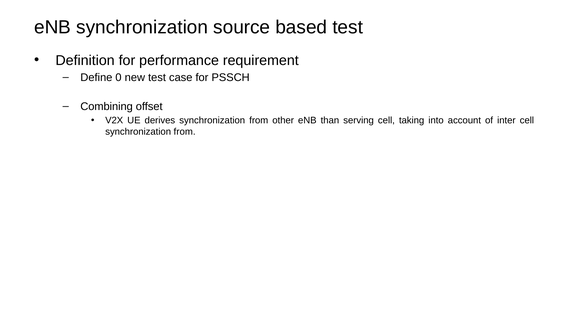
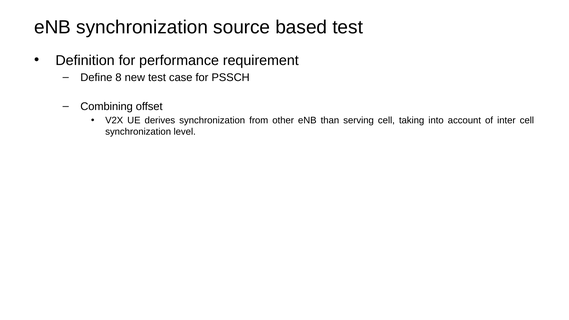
0: 0 -> 8
from at (185, 132): from -> level
